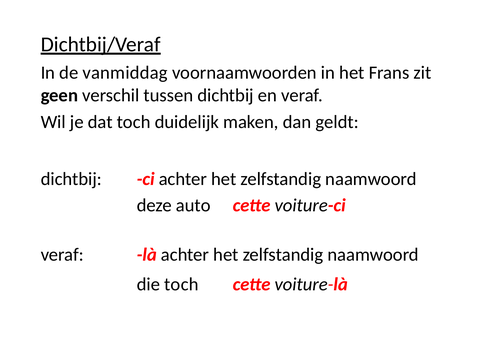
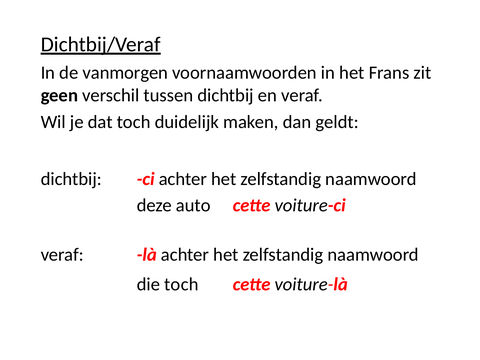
vanmiddag: vanmiddag -> vanmorgen
